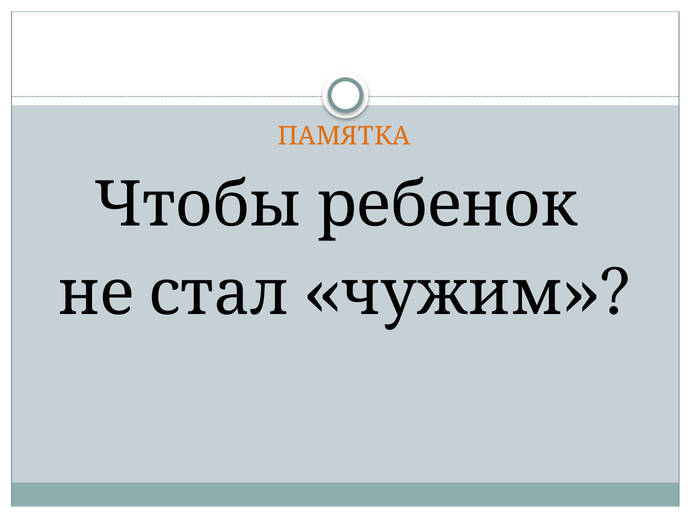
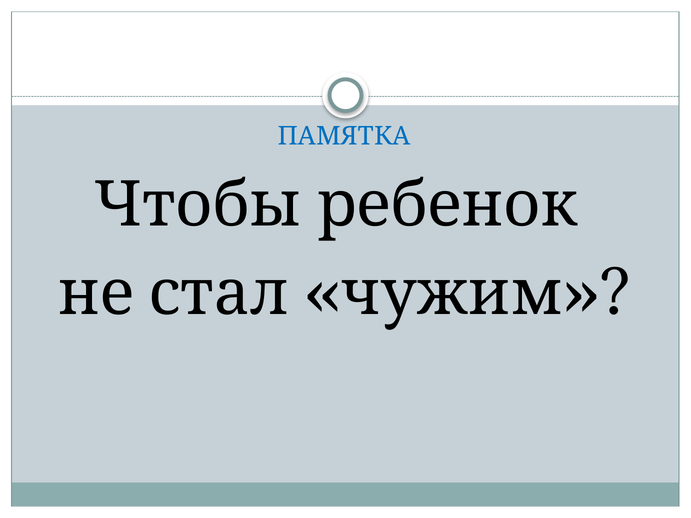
ПАМЯТКА colour: orange -> blue
